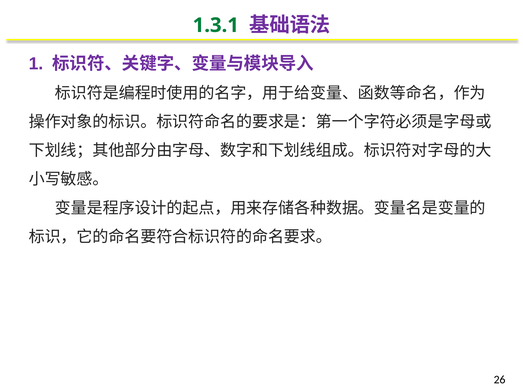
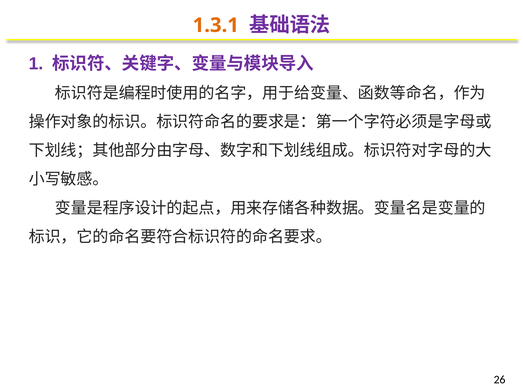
1.3.1 colour: green -> orange
